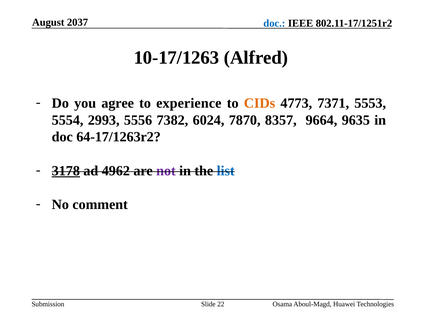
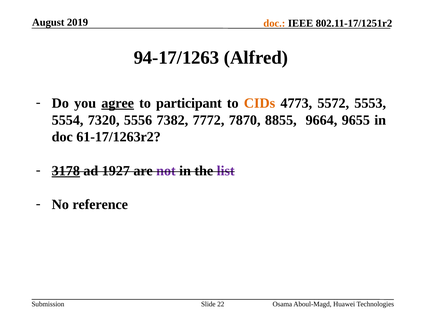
2037: 2037 -> 2019
doc at (274, 23) colour: blue -> orange
10-17/1263: 10-17/1263 -> 94-17/1263
agree underline: none -> present
experience: experience -> participant
7371: 7371 -> 5572
2993: 2993 -> 7320
6024: 6024 -> 7772
8357: 8357 -> 8855
9635: 9635 -> 9655
64-17/1263r2: 64-17/1263r2 -> 61-17/1263r2
4962: 4962 -> 1927
list colour: blue -> purple
comment: comment -> reference
